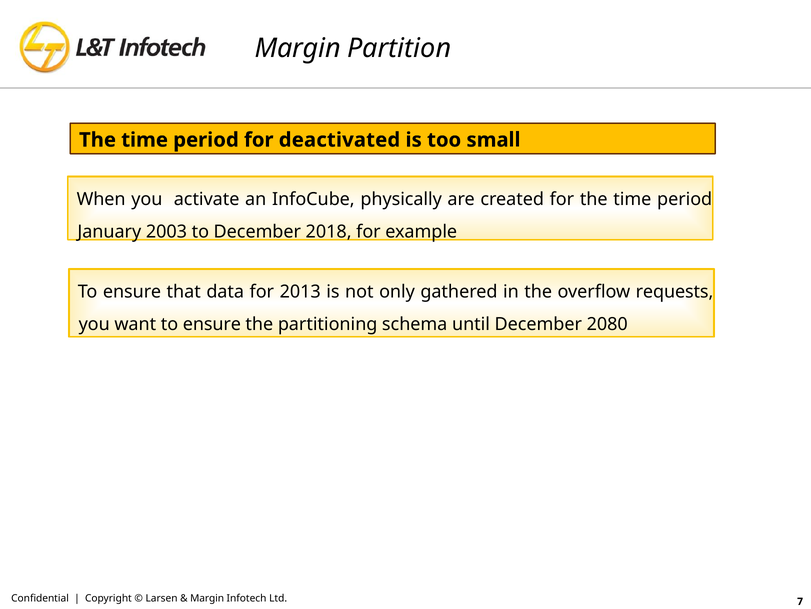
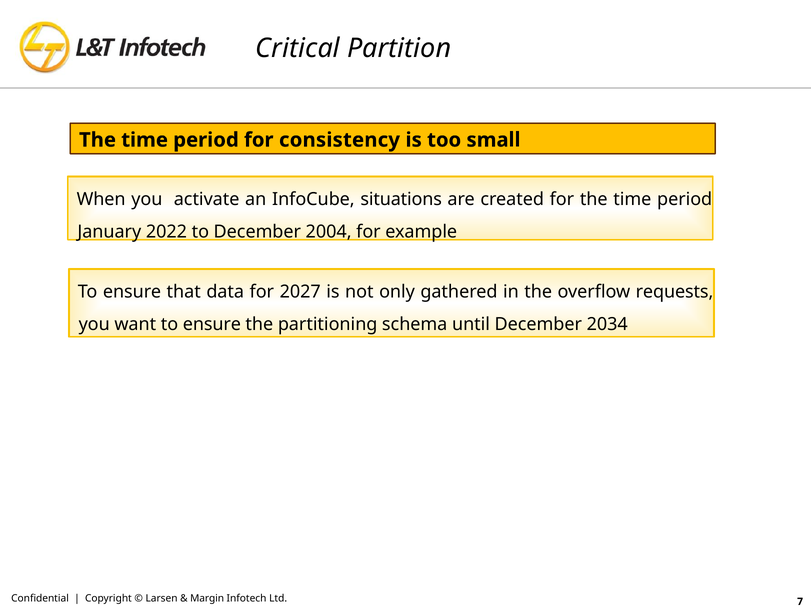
Margin at (298, 48): Margin -> Critical
deactivated: deactivated -> consistency
physically: physically -> situations
2003: 2003 -> 2022
2018: 2018 -> 2004
2013: 2013 -> 2027
2080: 2080 -> 2034
